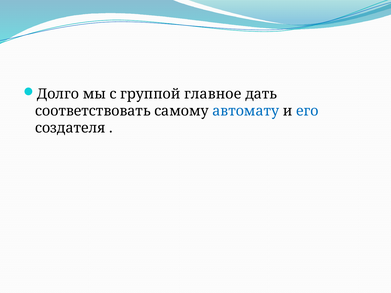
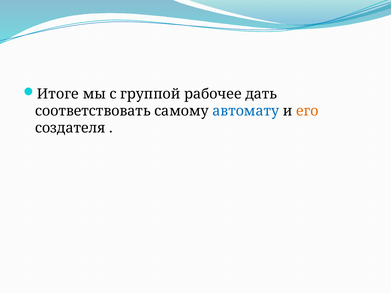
Долго: Долго -> Итоге
главное: главное -> рабочее
его colour: blue -> orange
